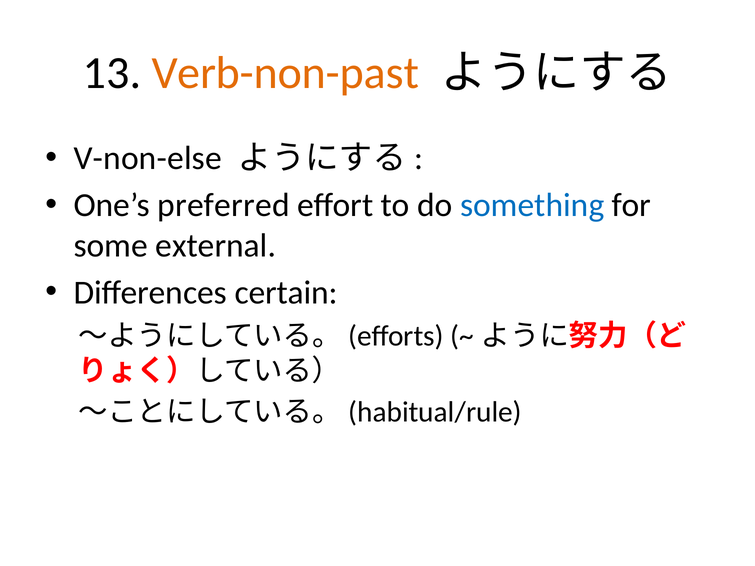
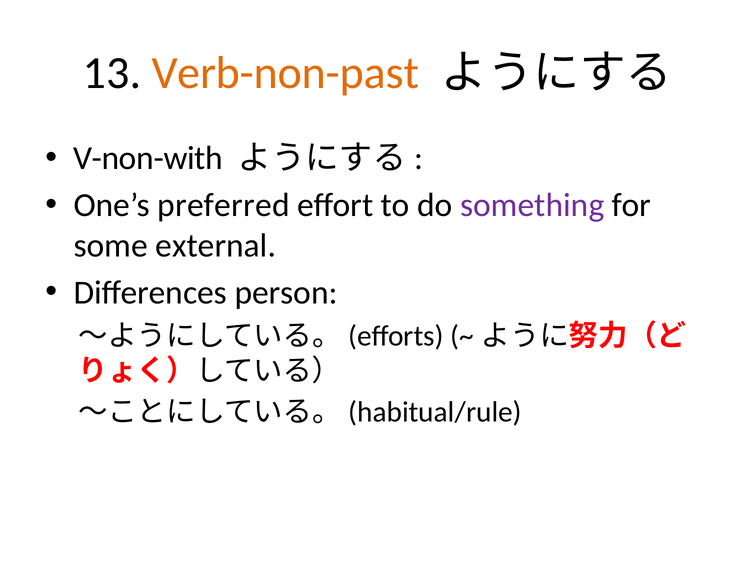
V-non-else: V-non-else -> V-non-with
something colour: blue -> purple
certain: certain -> person
